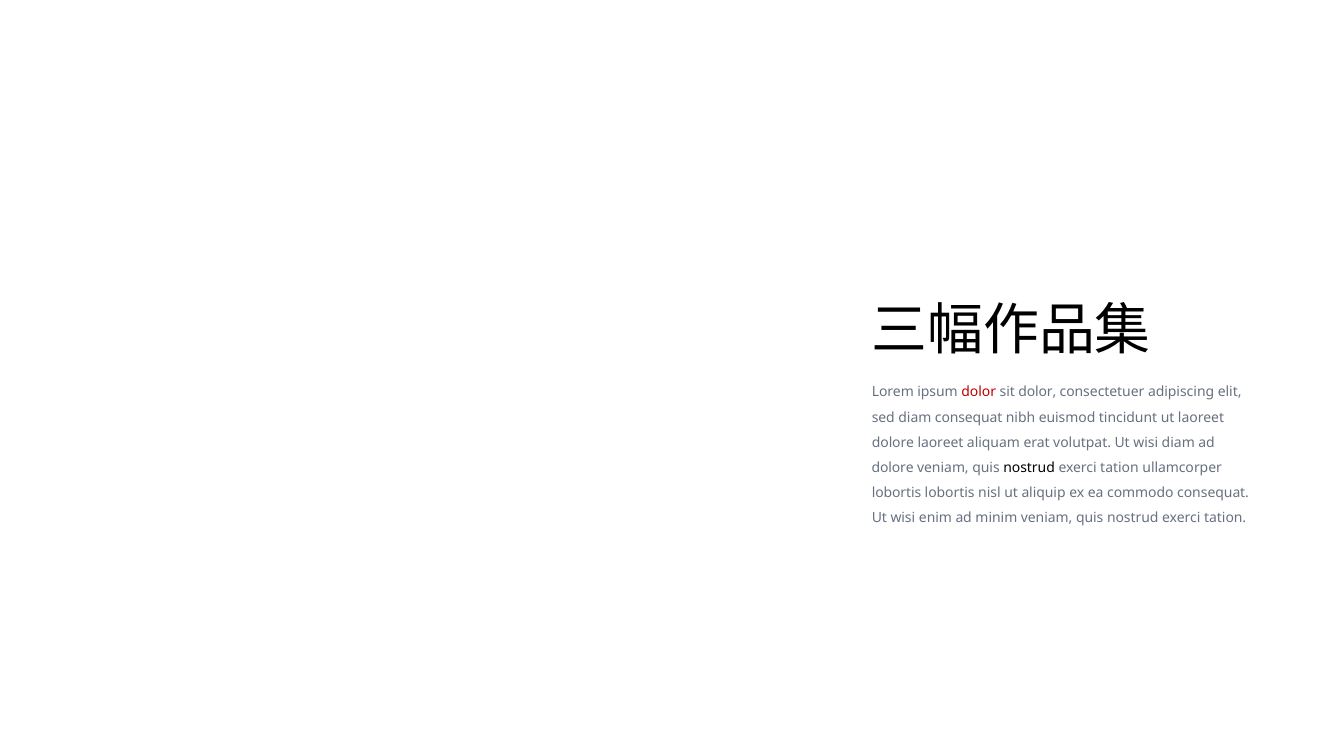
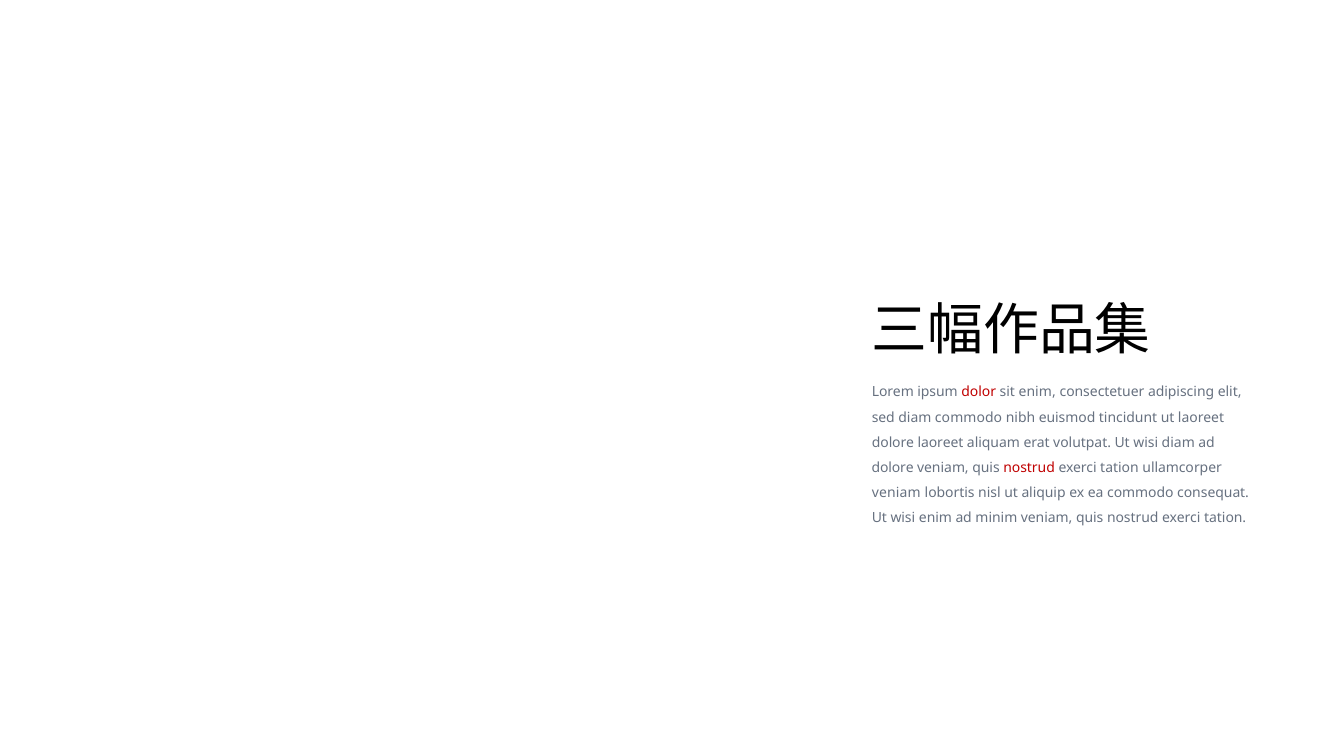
sit dolor: dolor -> enim
diam consequat: consequat -> commodo
nostrud at (1029, 468) colour: black -> red
lobortis at (897, 493): lobortis -> veniam
